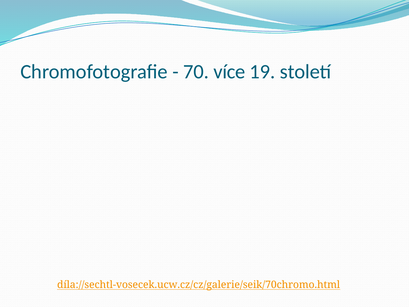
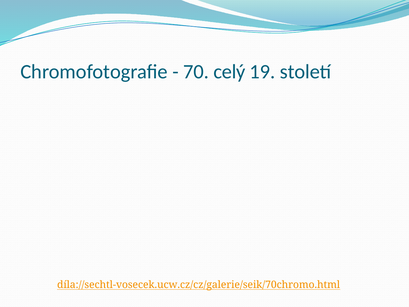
více: více -> celý
